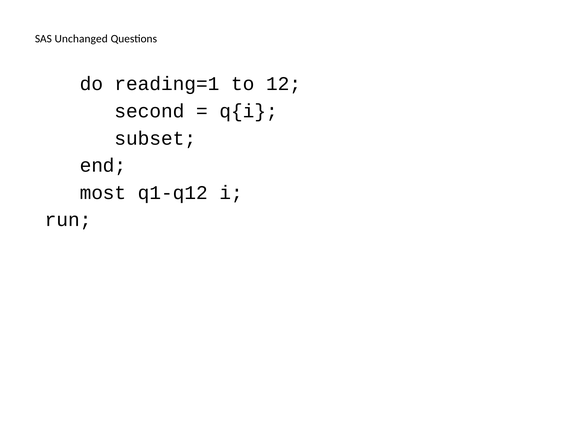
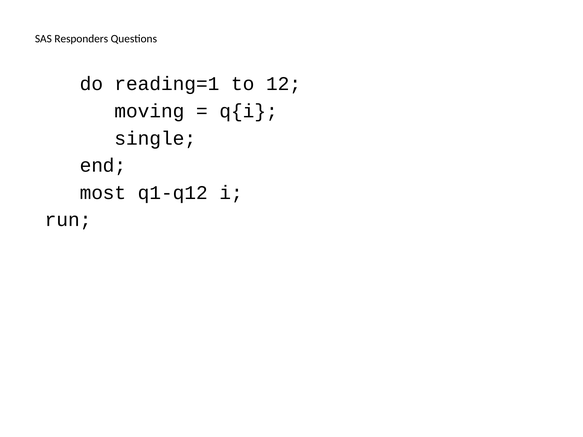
Unchanged: Unchanged -> Responders
second: second -> moving
subset: subset -> single
